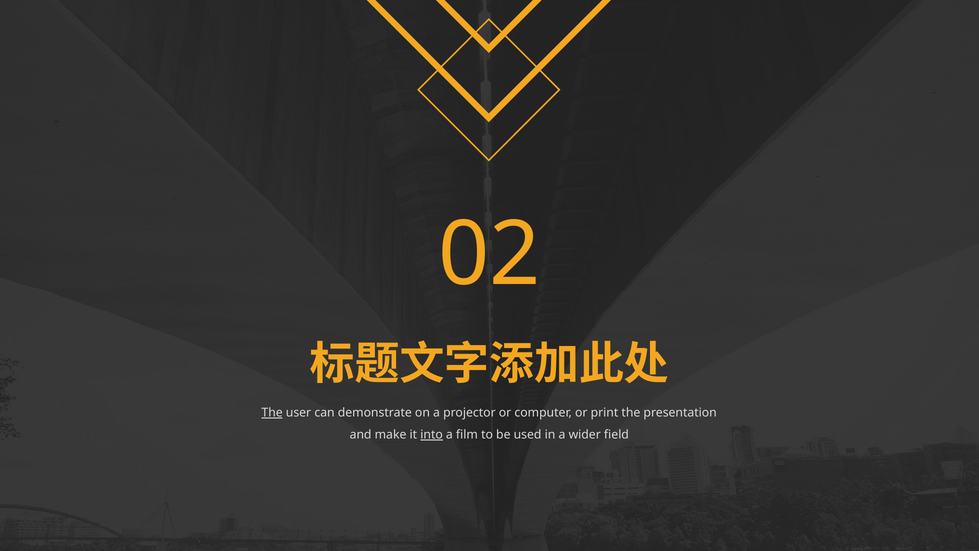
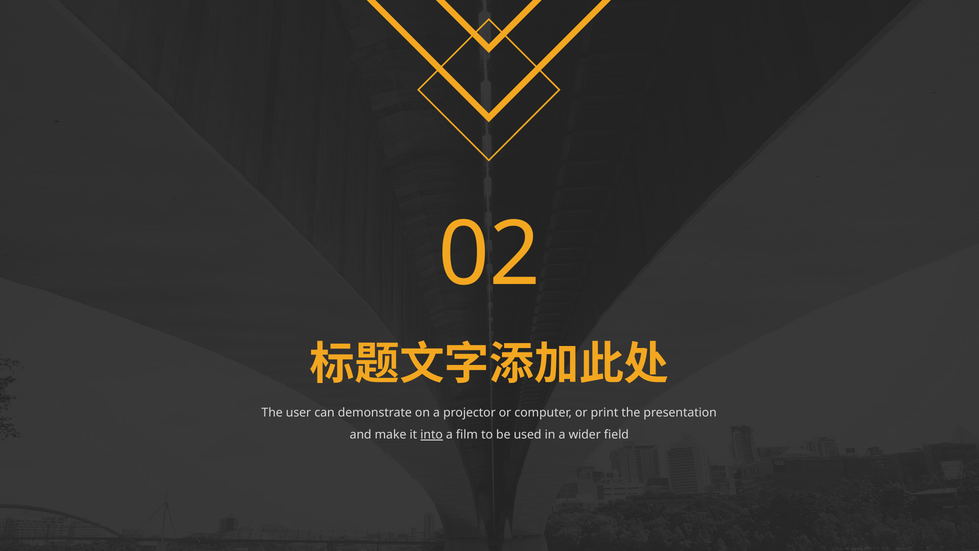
The at (272, 412) underline: present -> none
